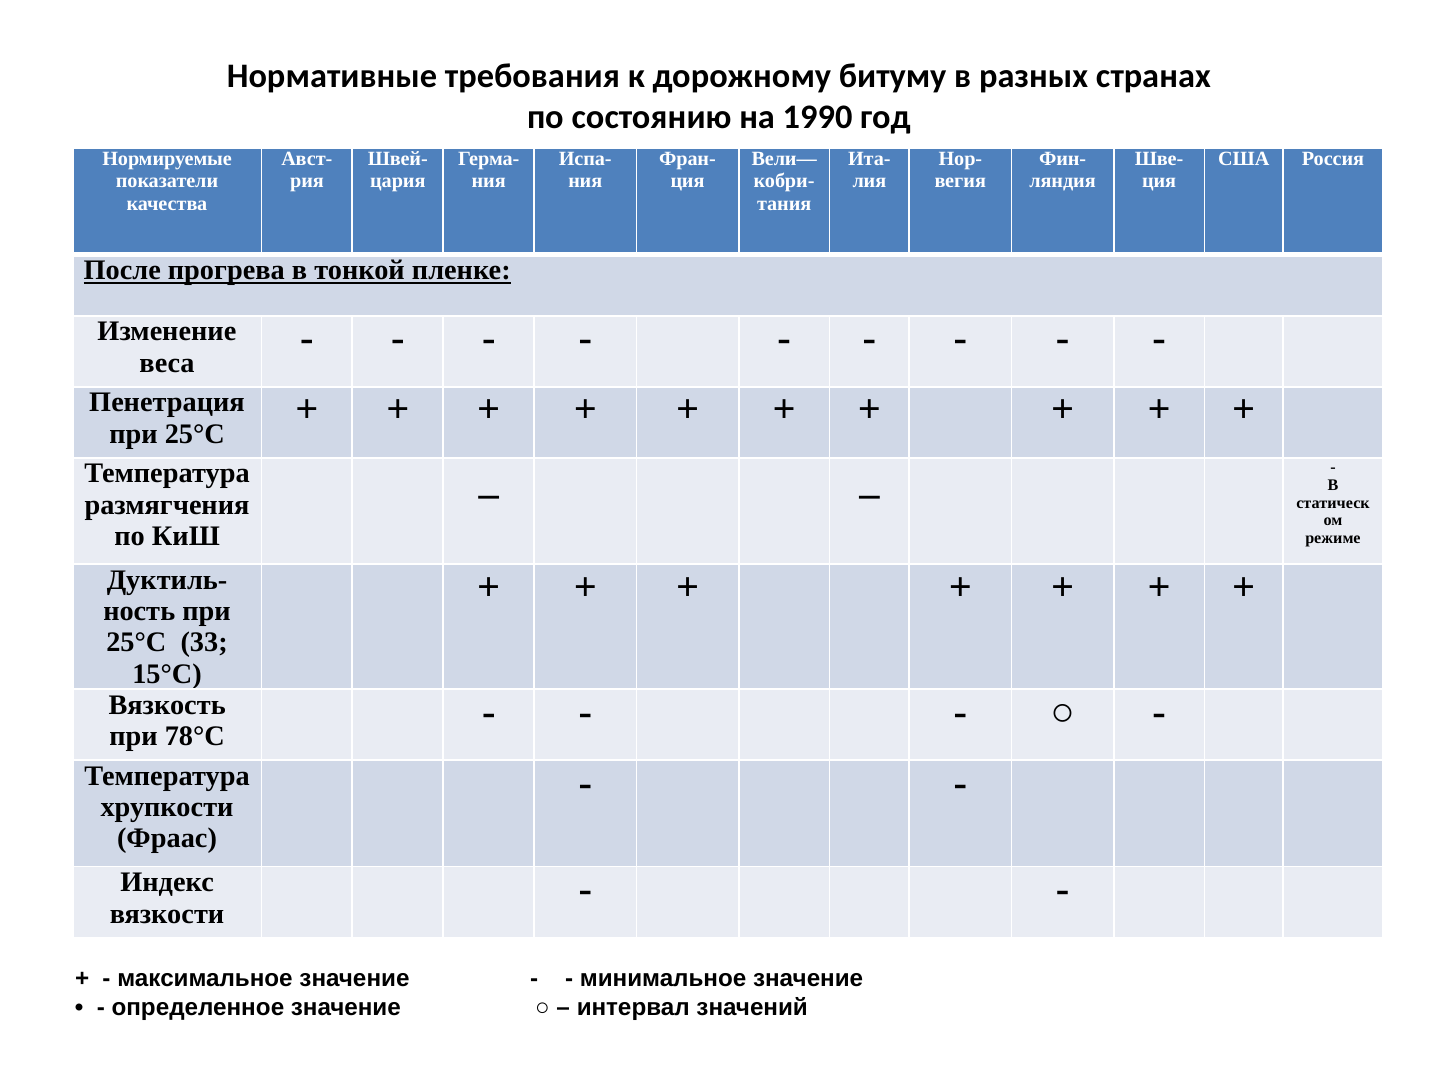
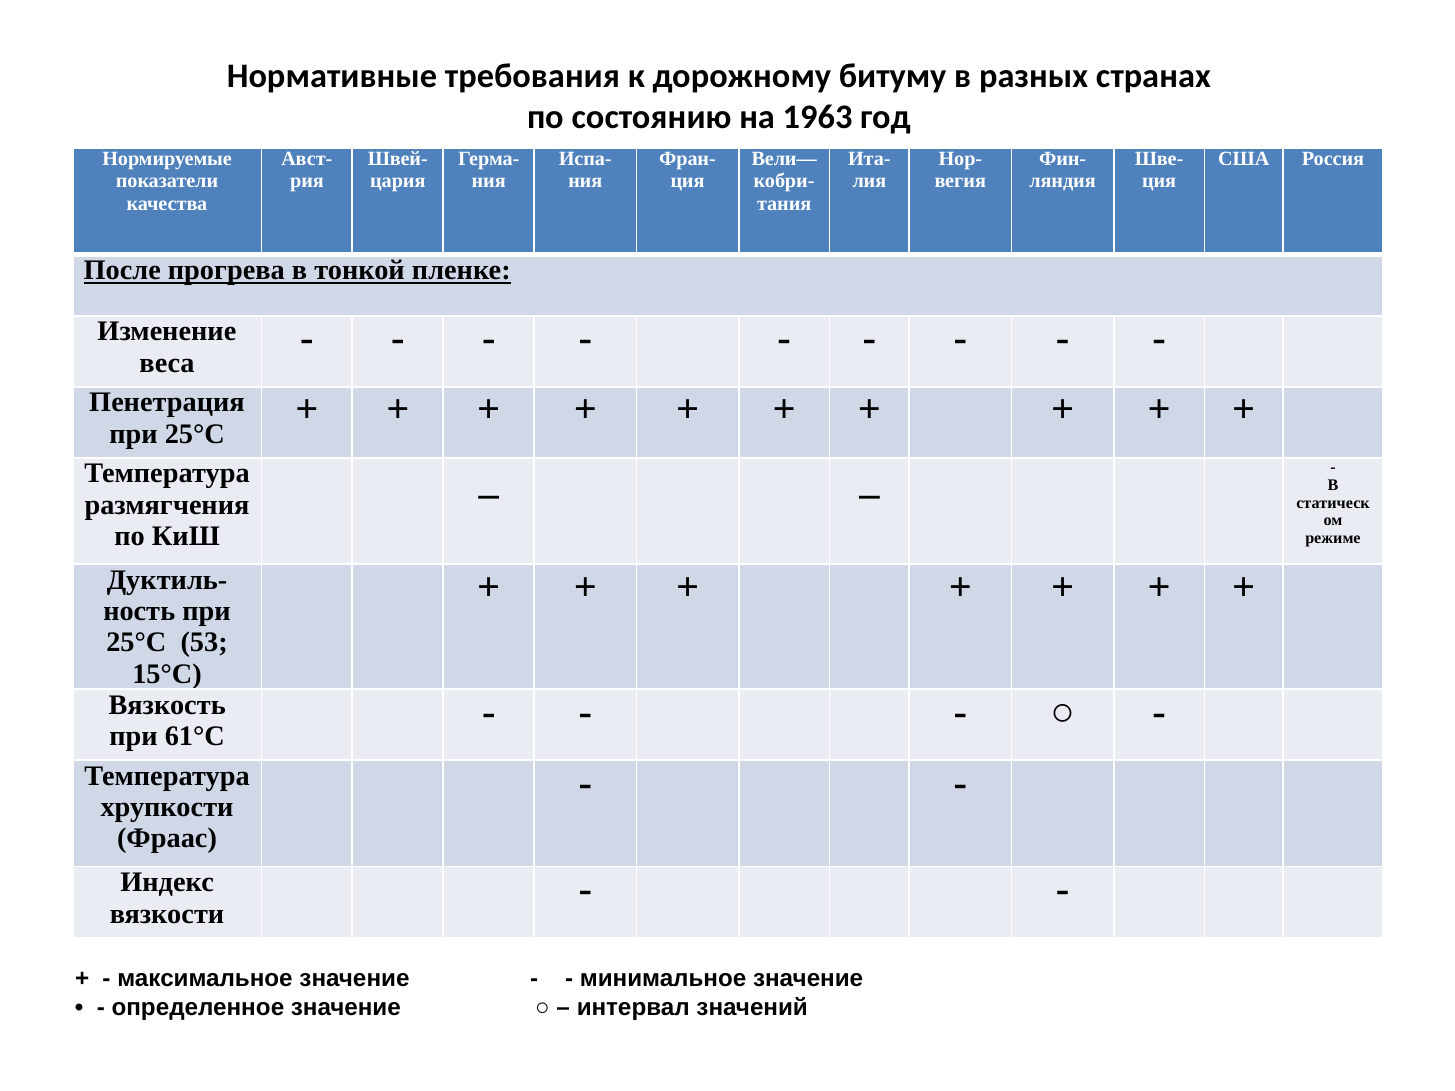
1990: 1990 -> 1963
33: 33 -> 53
78°С: 78°С -> 61°С
